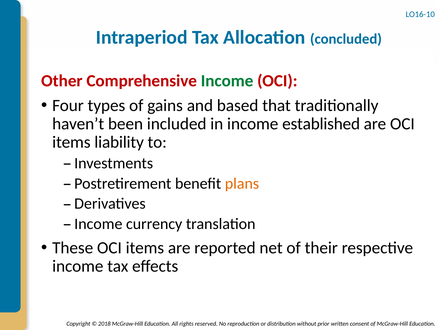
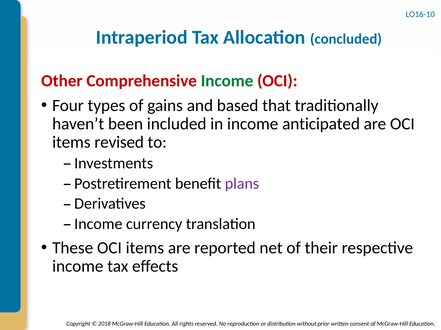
established: established -> anticipated
liability: liability -> revised
plans colour: orange -> purple
